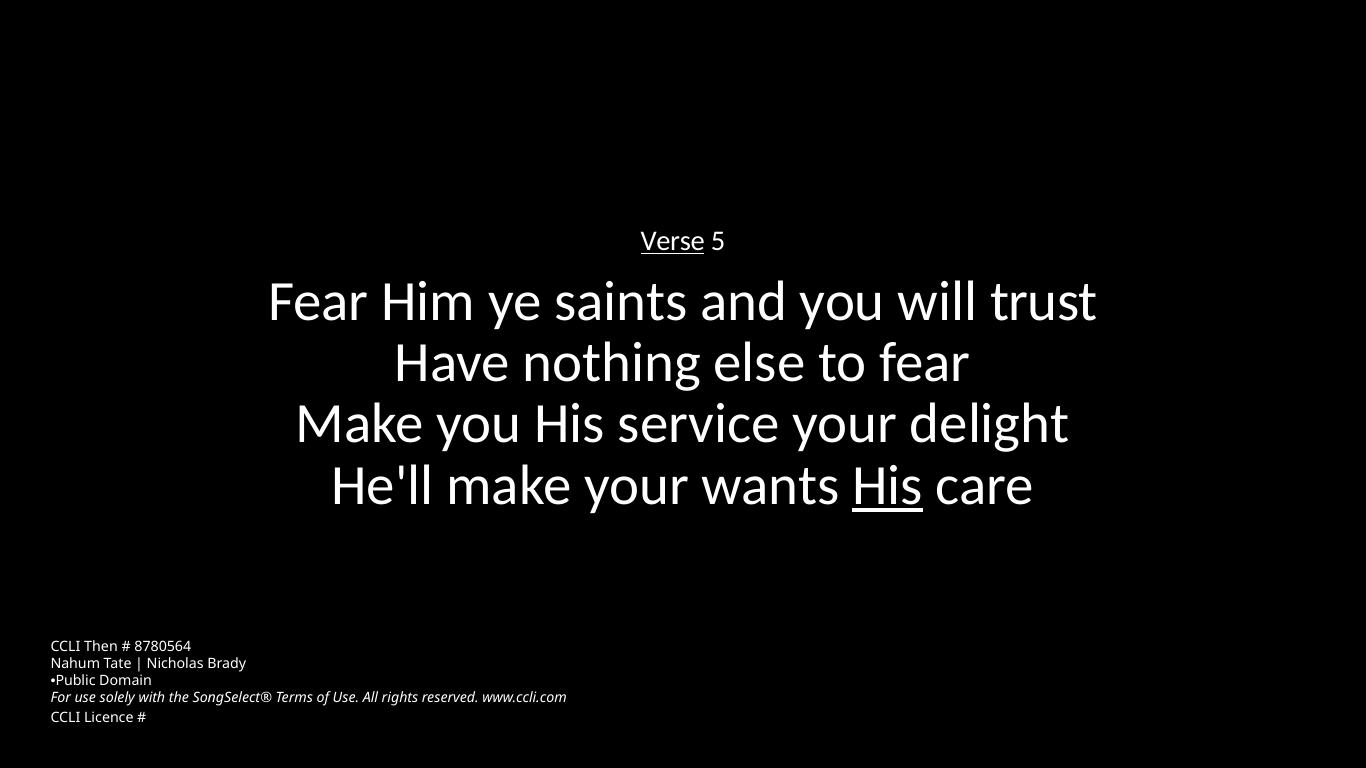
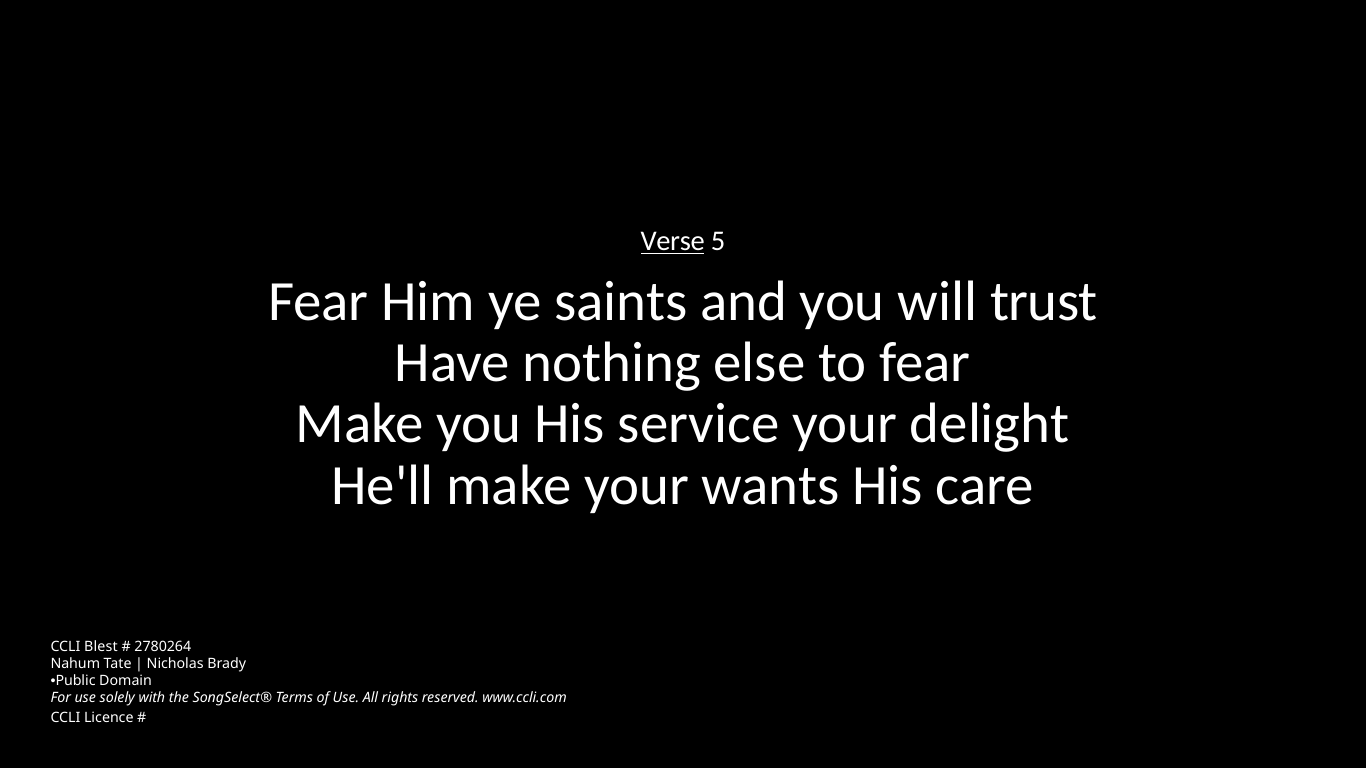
His at (888, 486) underline: present -> none
Then: Then -> Blest
8780564: 8780564 -> 2780264
